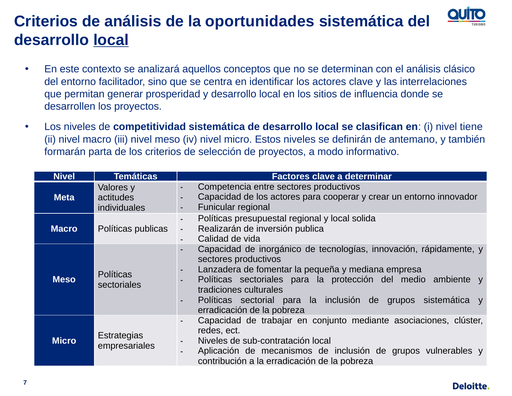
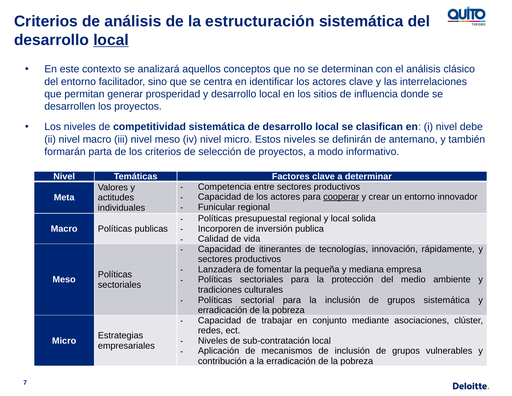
oportunidades: oportunidades -> estructuración
tiene: tiene -> debe
cooperar underline: none -> present
Realizarán: Realizarán -> Incorporen
inorgánico: inorgánico -> itinerantes
